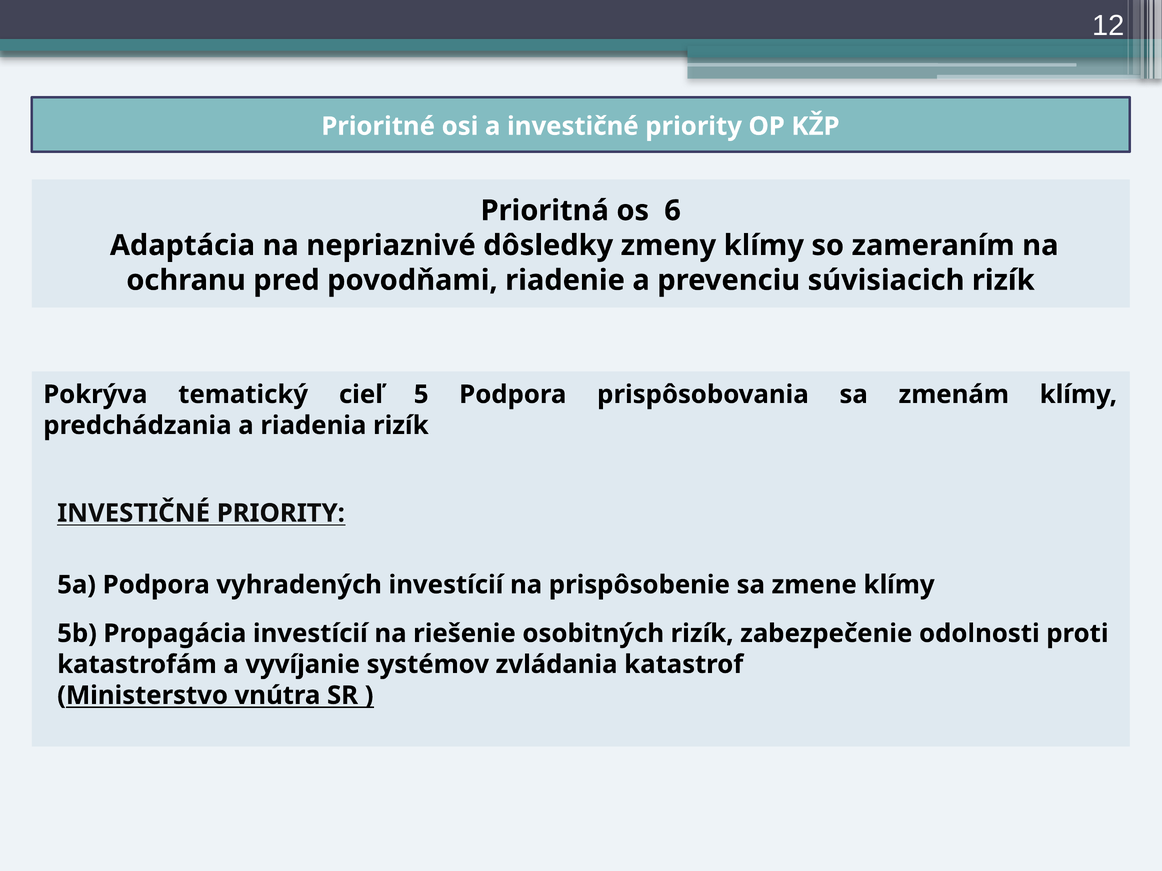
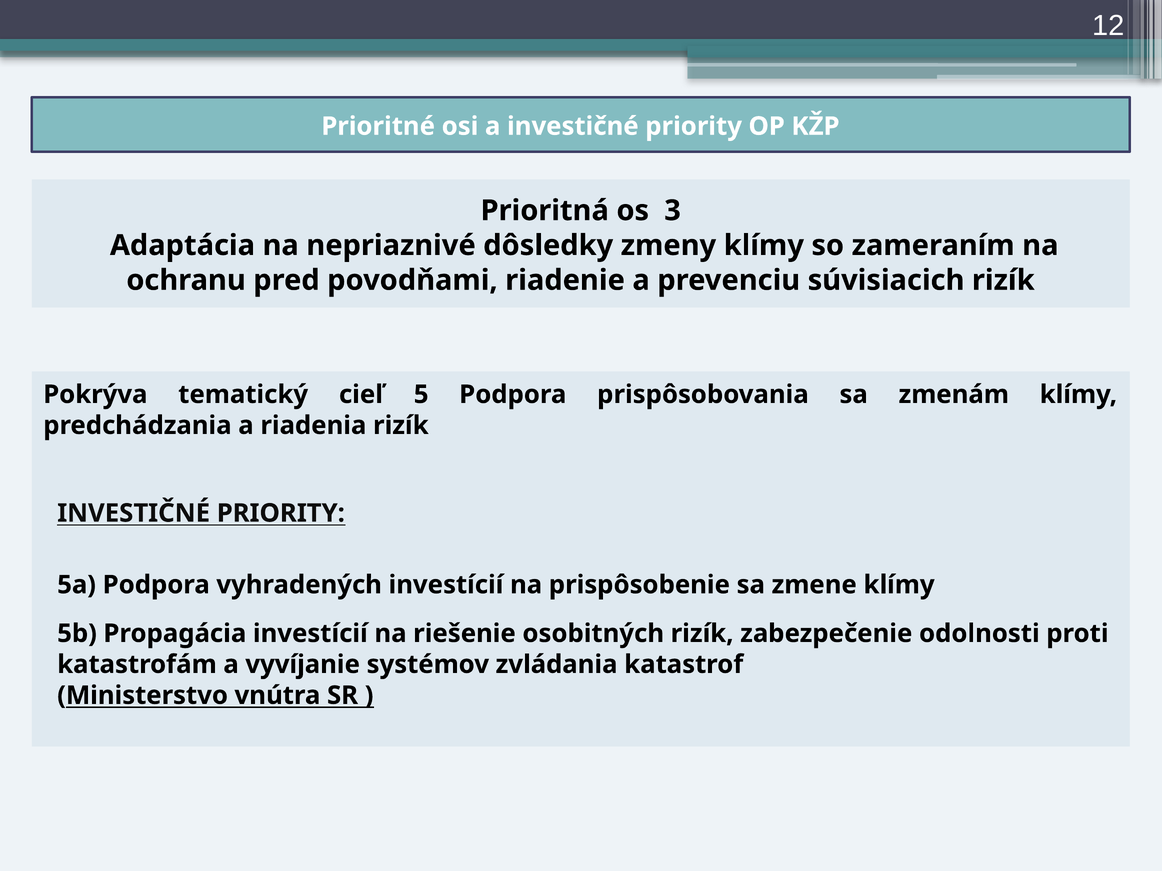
6: 6 -> 3
